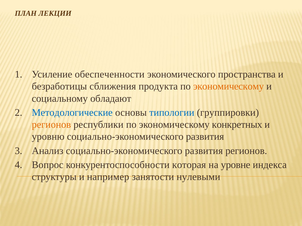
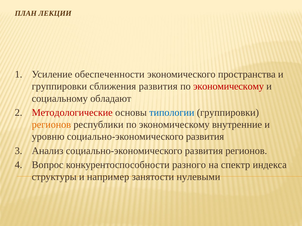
безработицы at (59, 87): безработицы -> группировки
сближения продукта: продукта -> развития
экономическому at (229, 87) colour: orange -> red
Методологические colour: blue -> red
конкретных: конкретных -> внутренние
которая: которая -> разного
уровне: уровне -> спектр
